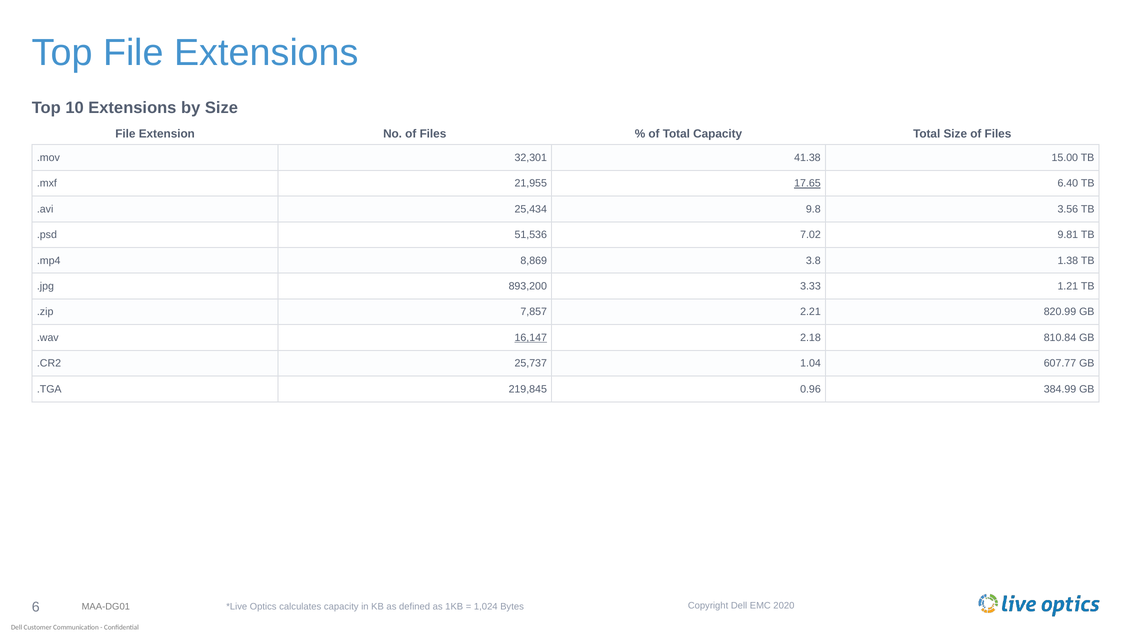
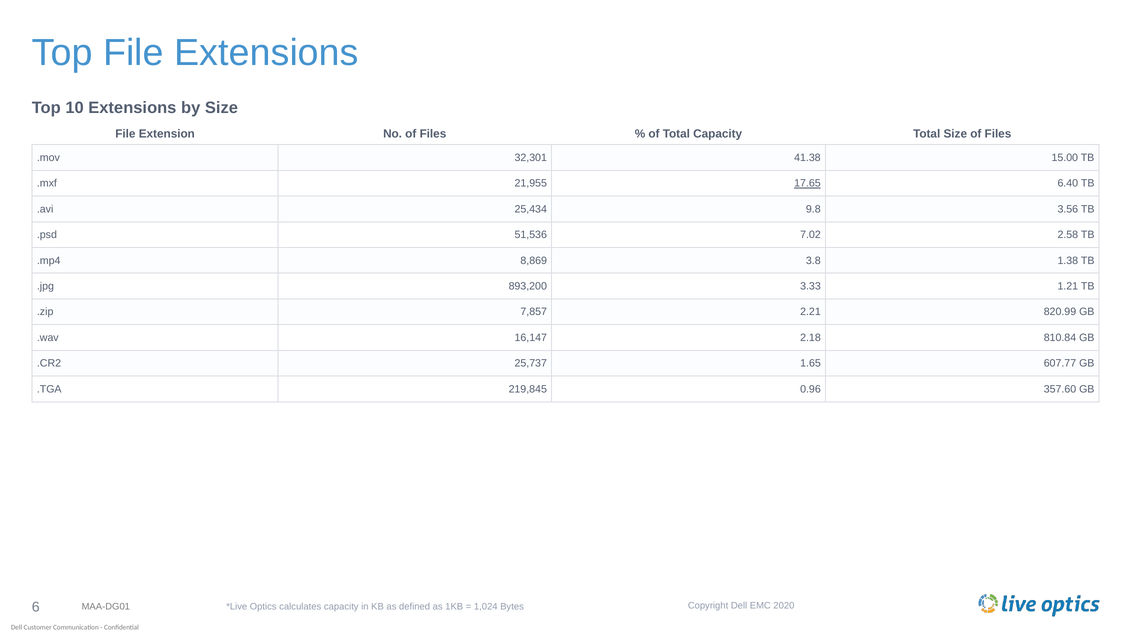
9.81: 9.81 -> 2.58
16,147 underline: present -> none
1.04: 1.04 -> 1.65
384.99: 384.99 -> 357.60
